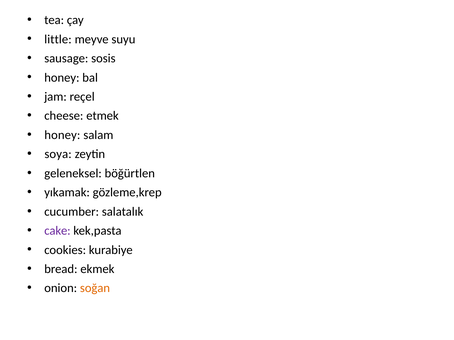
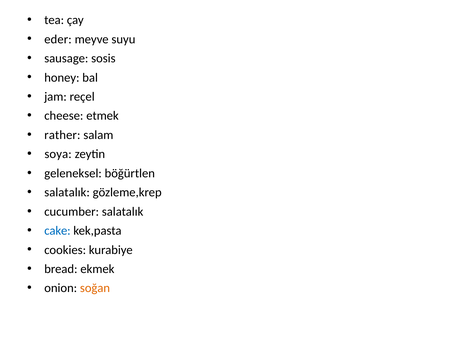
little: little -> eder
honey at (62, 135): honey -> rather
yıkamak at (67, 193): yıkamak -> salatalık
cake colour: purple -> blue
